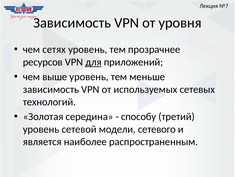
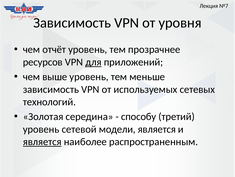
сетях: сетях -> отчёт
модели сетевого: сетевого -> является
является at (42, 141) underline: none -> present
